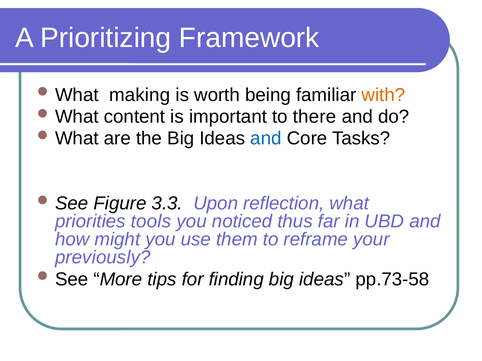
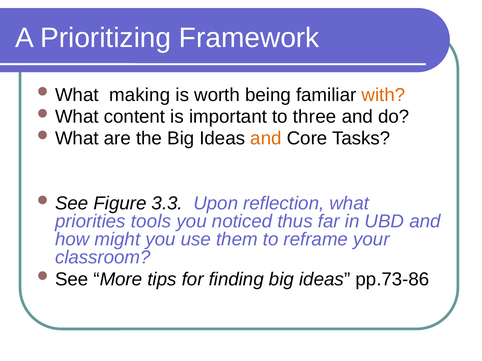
there: there -> three
and at (266, 139) colour: blue -> orange
previously: previously -> classroom
pp.73-58: pp.73-58 -> pp.73-86
